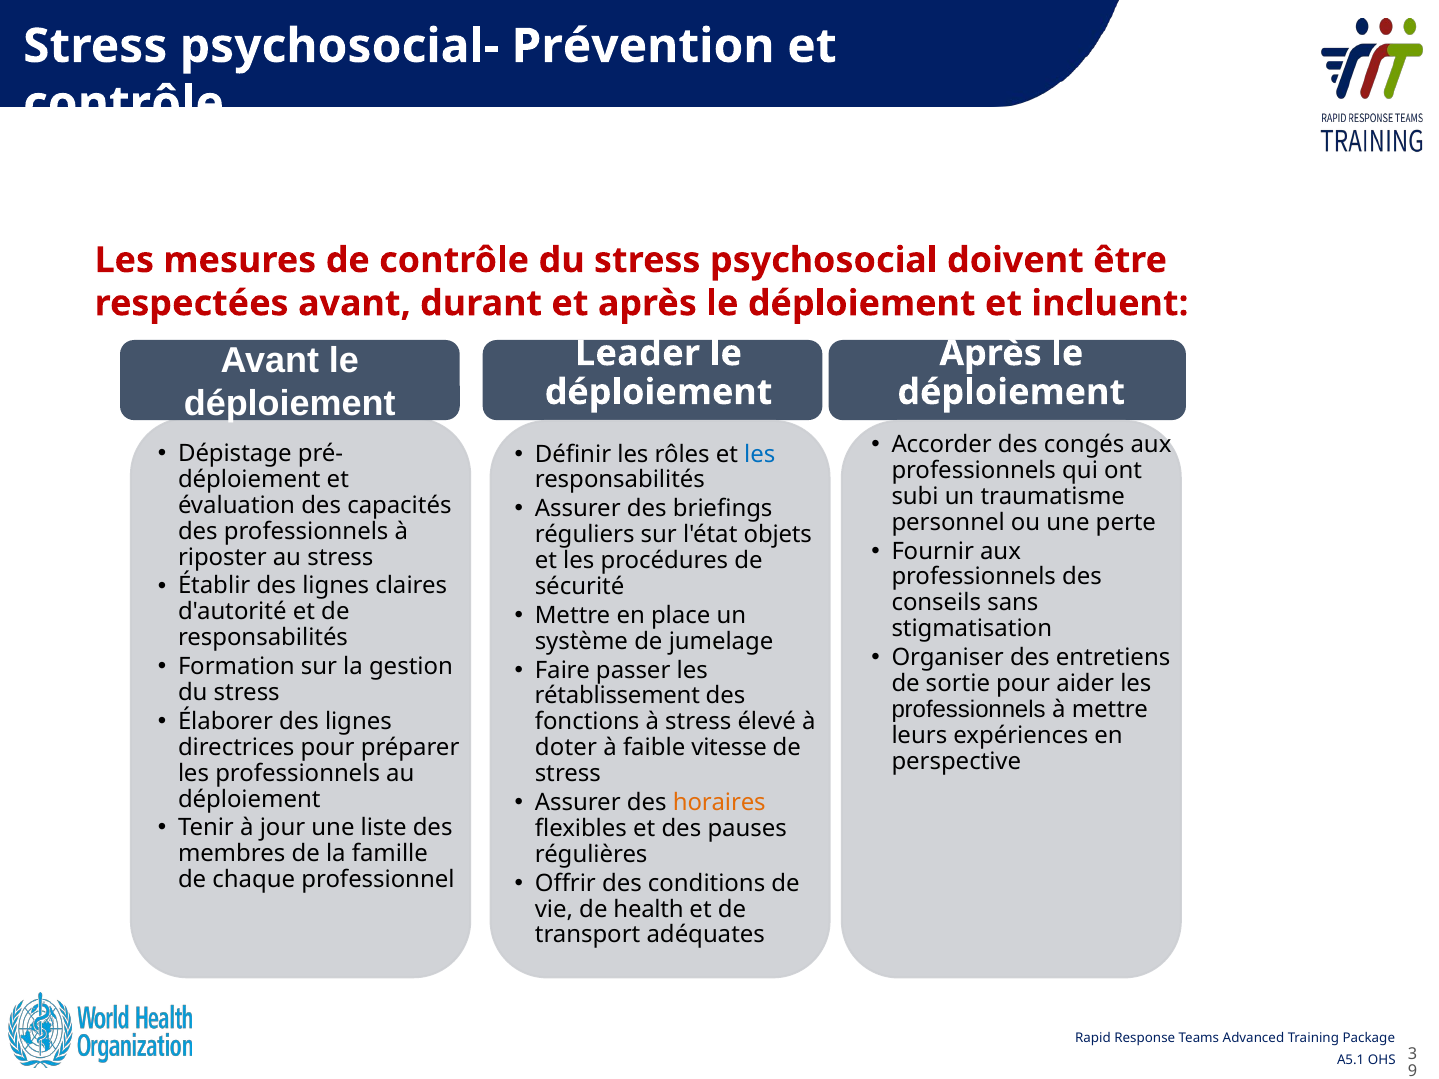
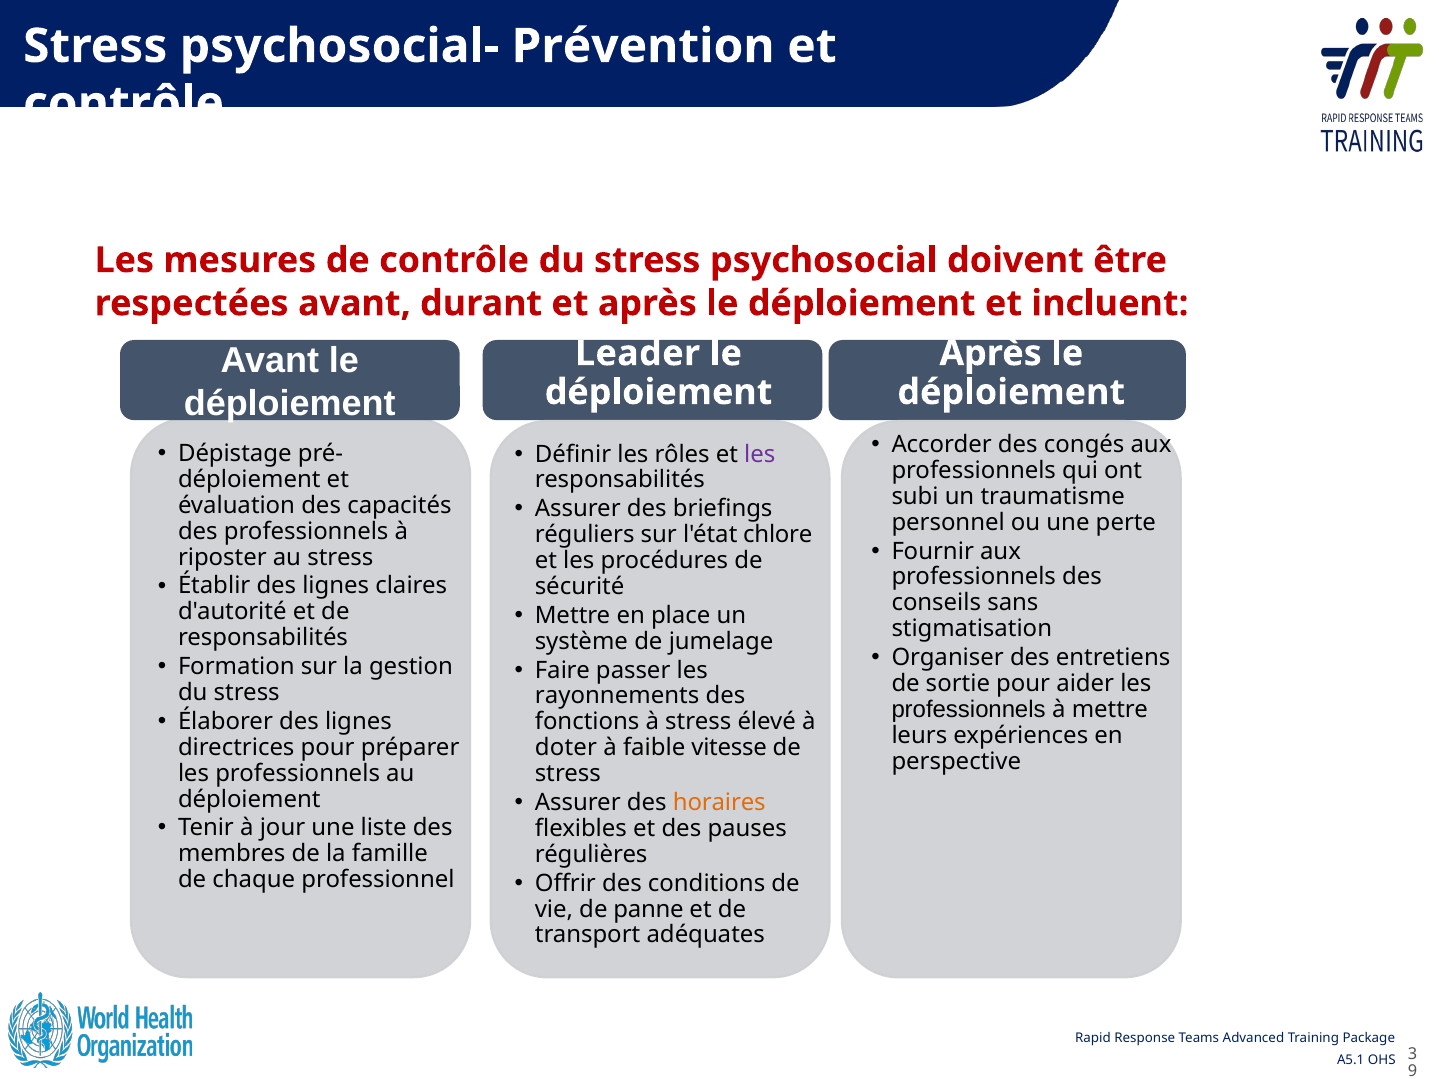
les at (760, 454) colour: blue -> purple
objets: objets -> chlore
rétablissement: rétablissement -> rayonnements
health: health -> panne
